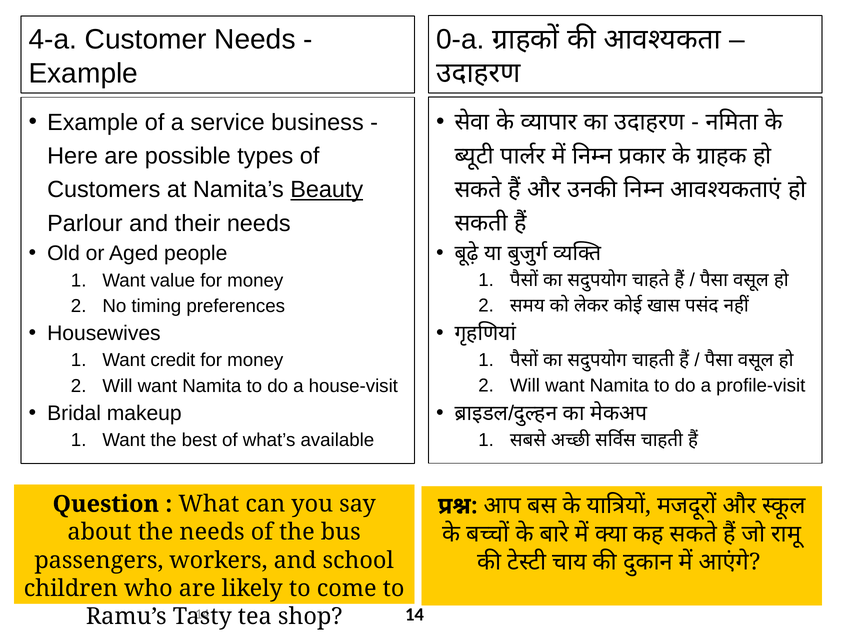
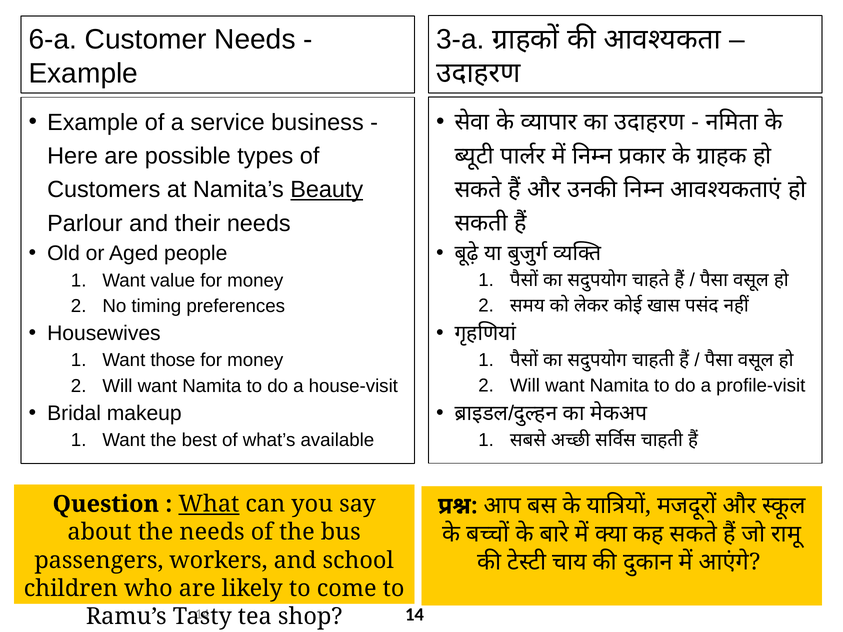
0-a: 0-a -> 3-a
4-a: 4-a -> 6-a
credit: credit -> those
What underline: none -> present
